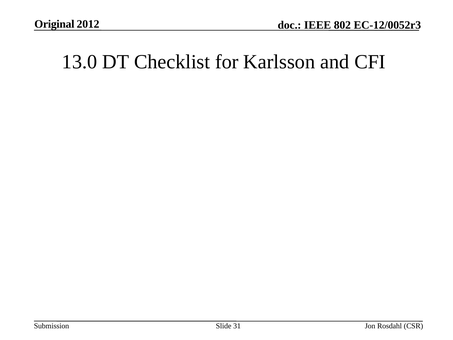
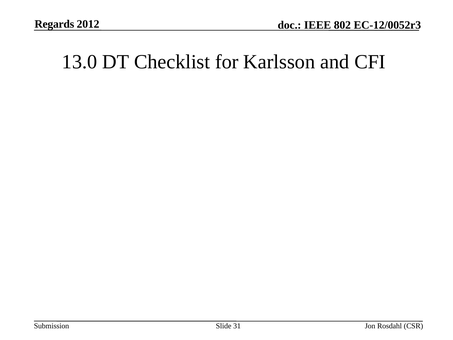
Original: Original -> Regards
